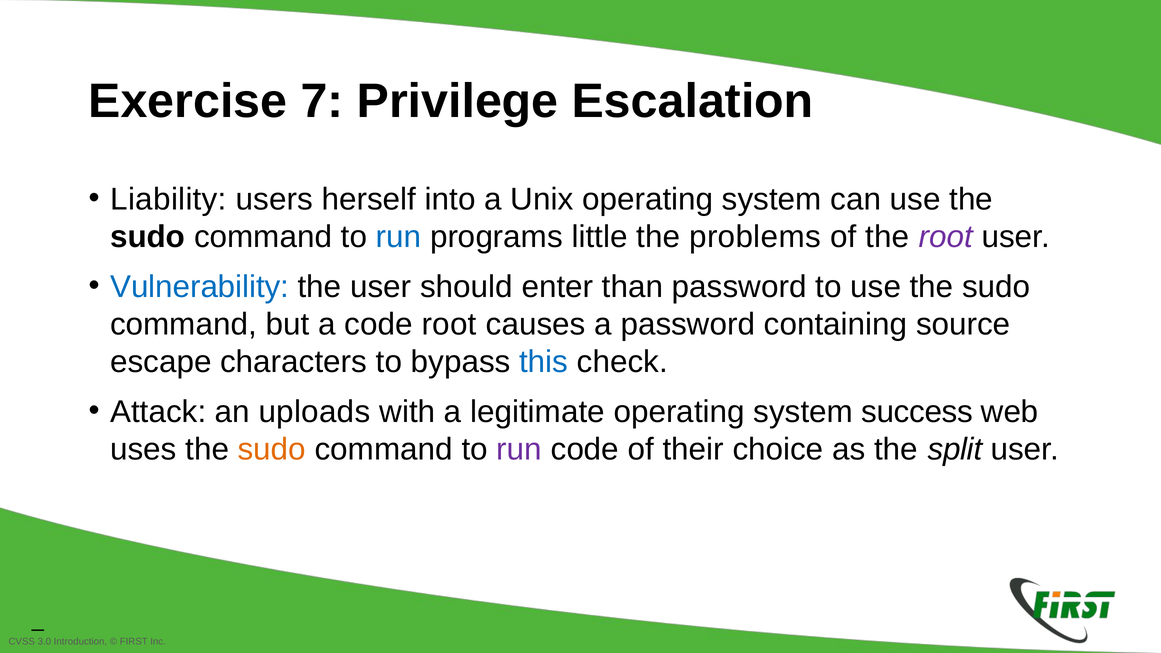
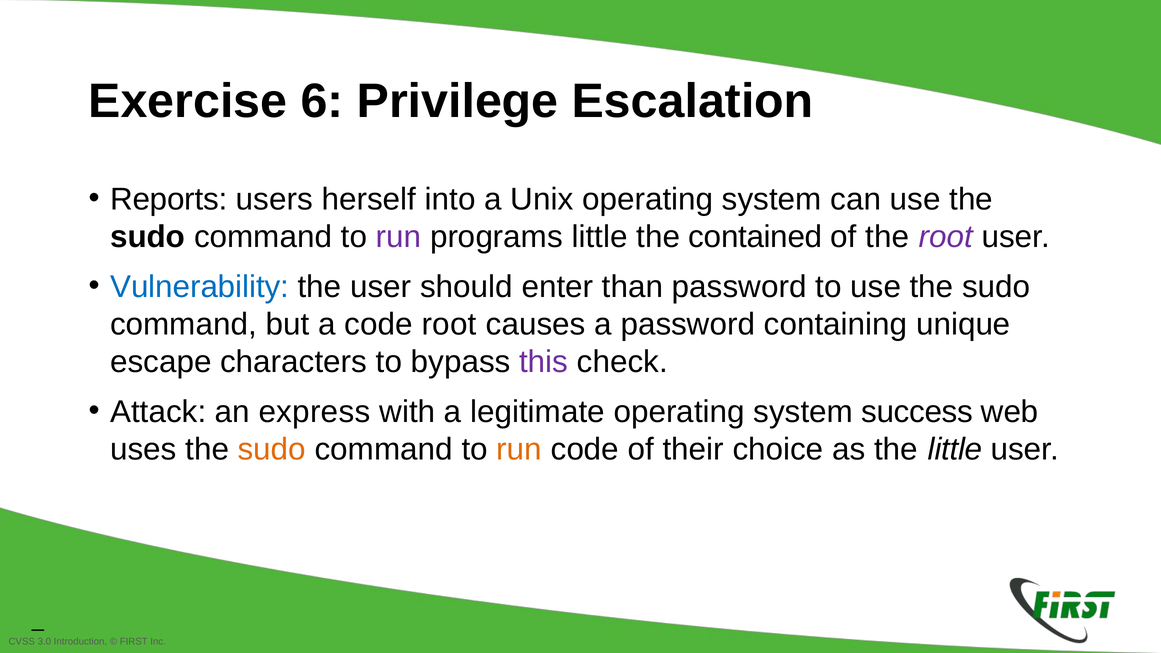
7: 7 -> 6
Liability: Liability -> Reports
run at (399, 237) colour: blue -> purple
problems: problems -> contained
source: source -> unique
this colour: blue -> purple
uploads: uploads -> express
run at (519, 450) colour: purple -> orange
the split: split -> little
